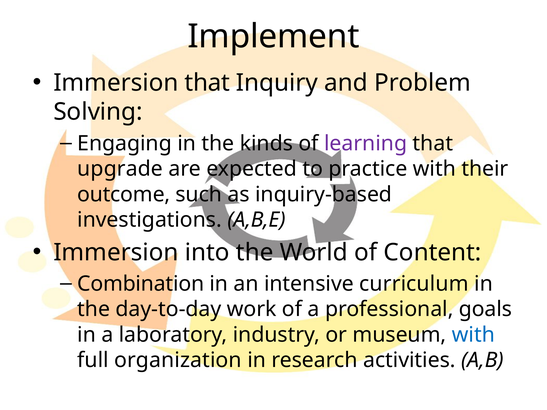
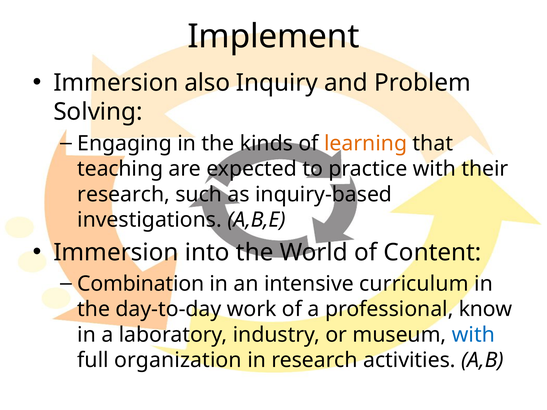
Immersion that: that -> also
learning colour: purple -> orange
upgrade: upgrade -> teaching
outcome at (124, 195): outcome -> research
goals: goals -> know
